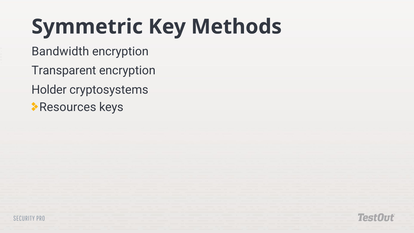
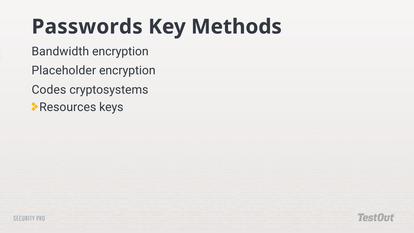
Symmetric: Symmetric -> Passwords
Transparent: Transparent -> Placeholder
Holder: Holder -> Codes
